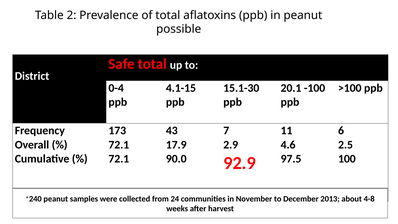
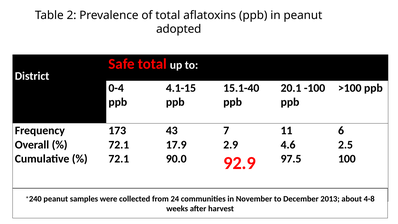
possible: possible -> adopted
15.1-30: 15.1-30 -> 15.1-40
